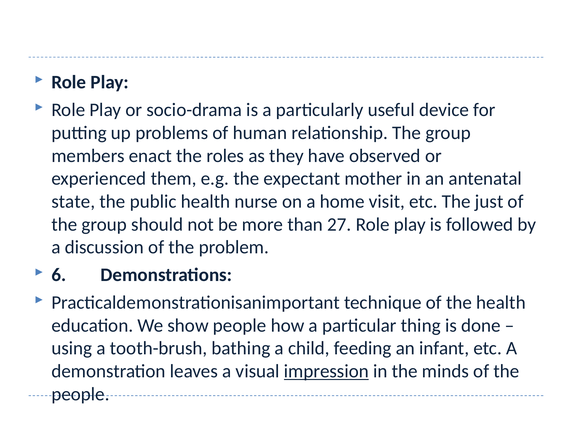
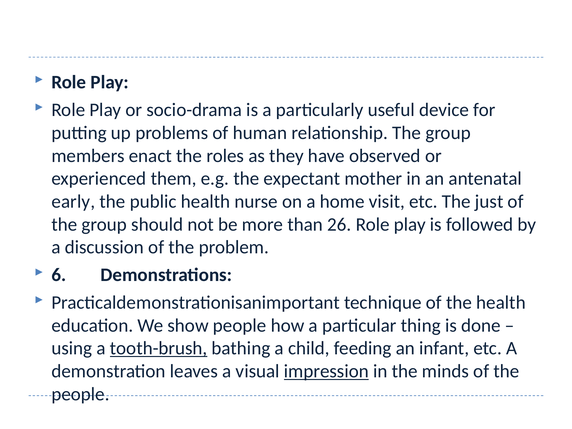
state: state -> early
27: 27 -> 26
tooth-brush underline: none -> present
